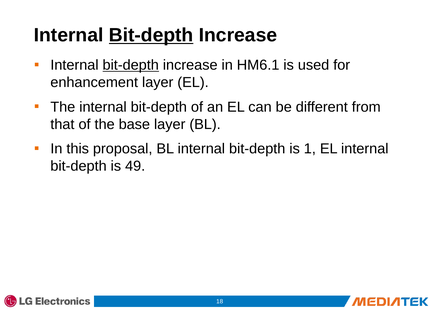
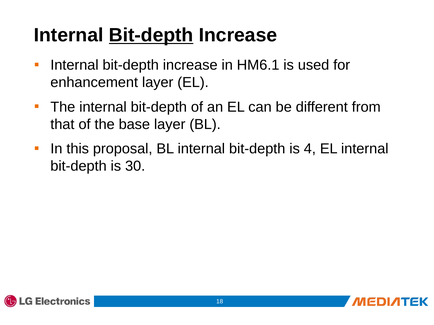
bit-depth at (131, 65) underline: present -> none
1: 1 -> 4
49: 49 -> 30
